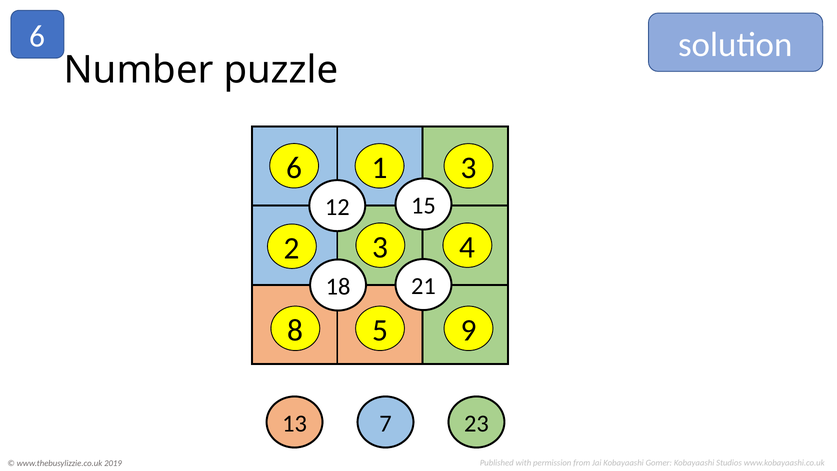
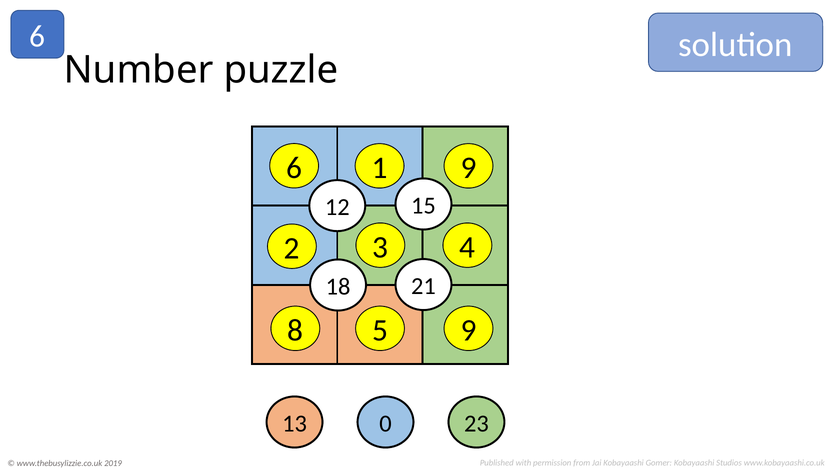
6 3: 3 -> 9
7: 7 -> 0
